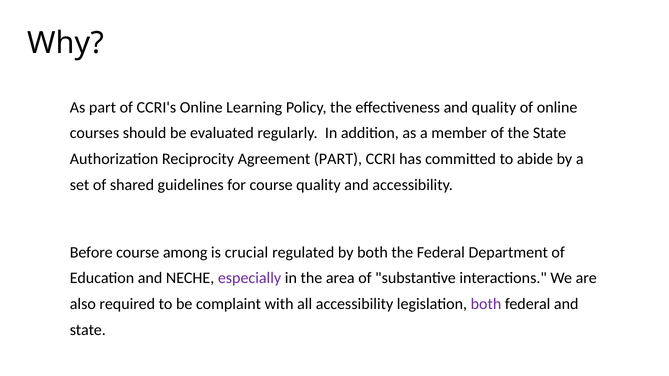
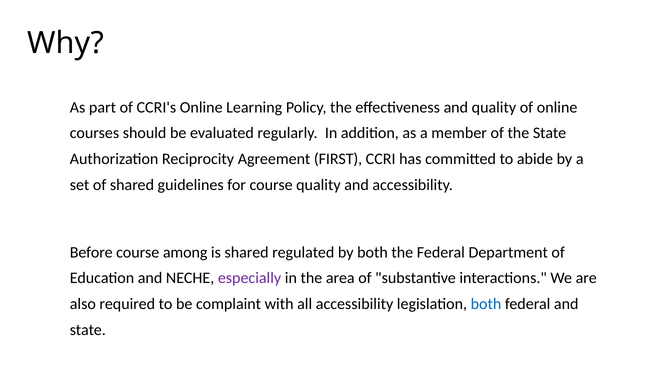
Agreement PART: PART -> FIRST
is crucial: crucial -> shared
both at (486, 304) colour: purple -> blue
